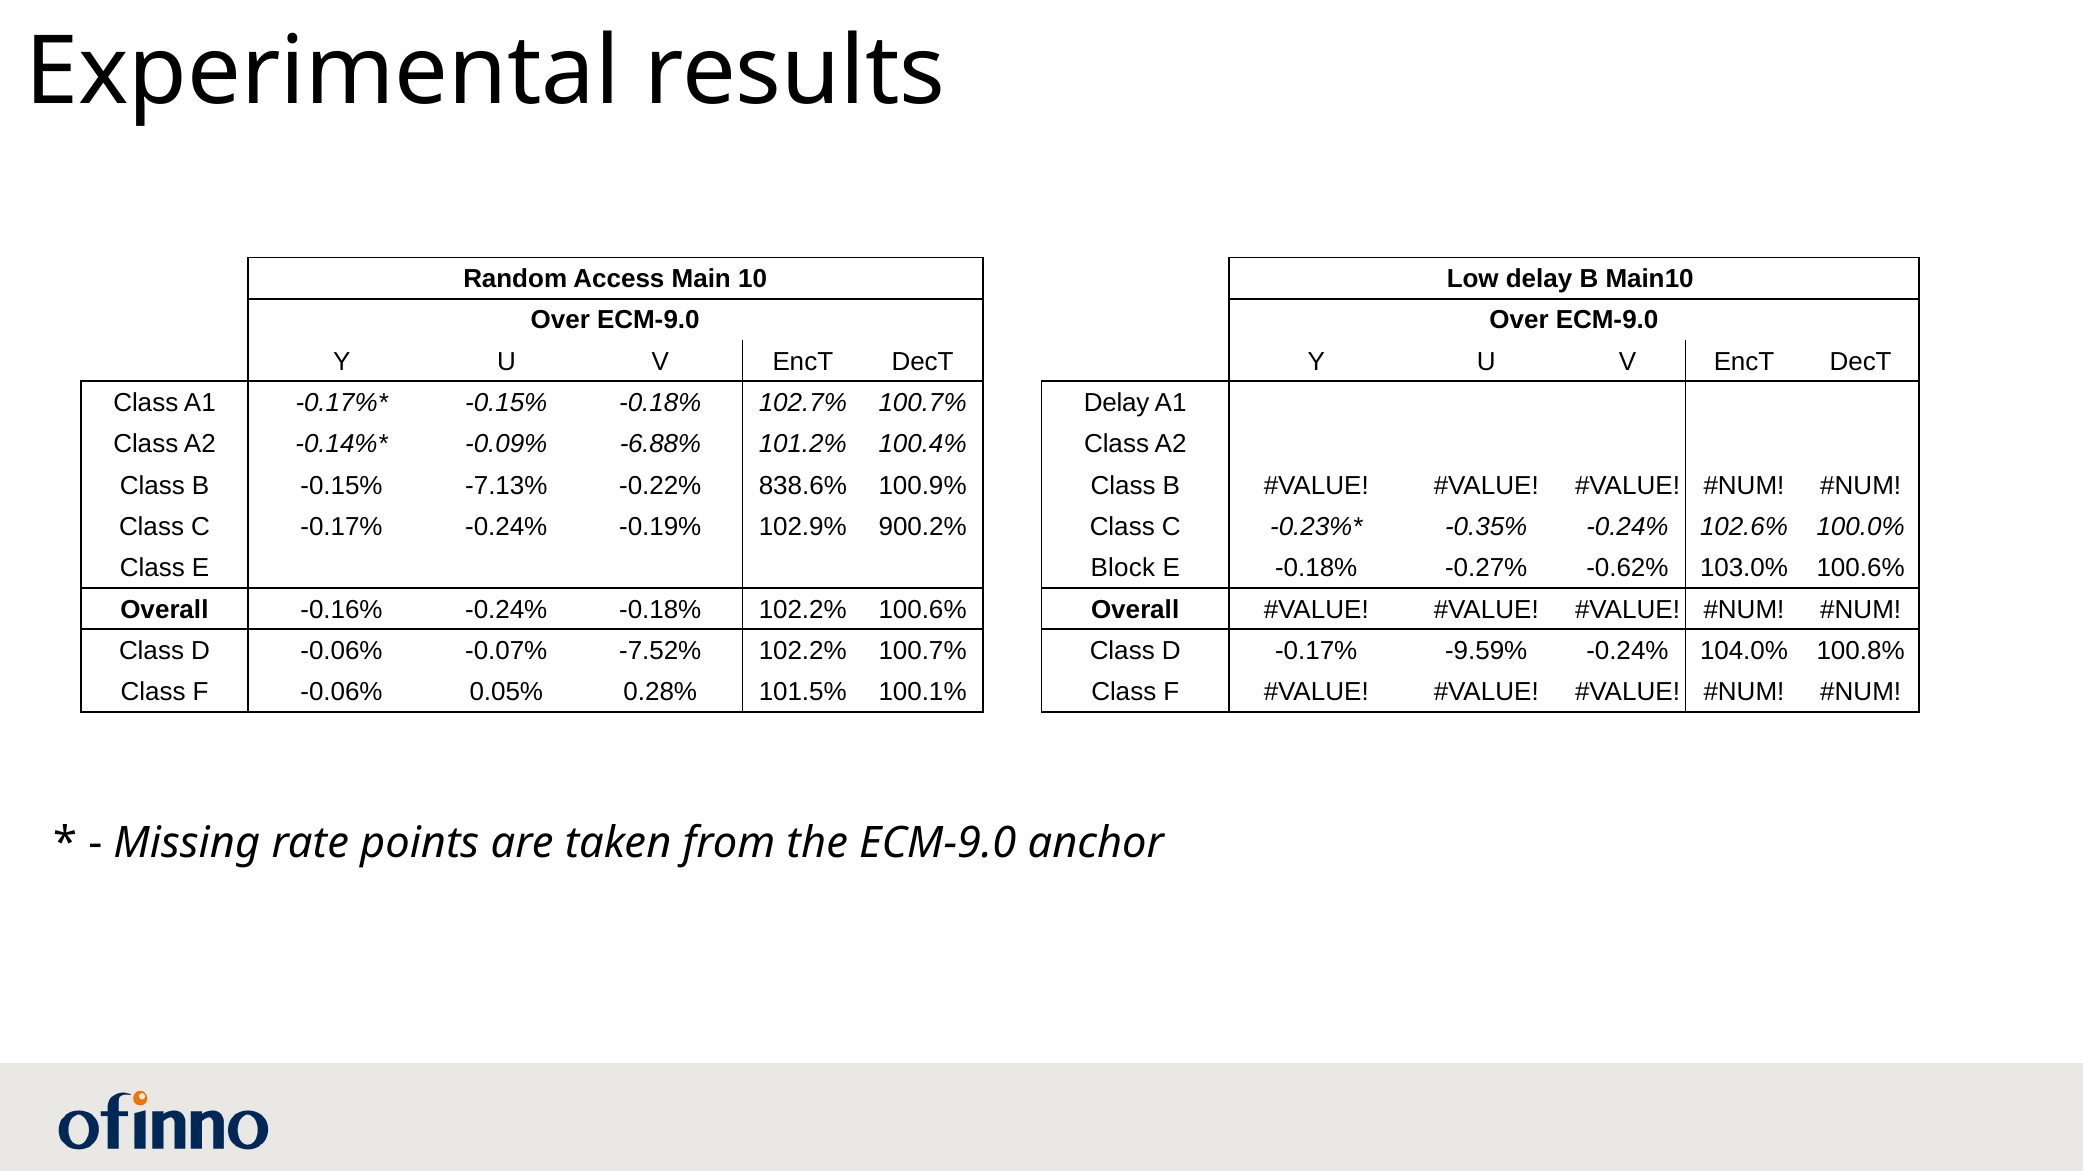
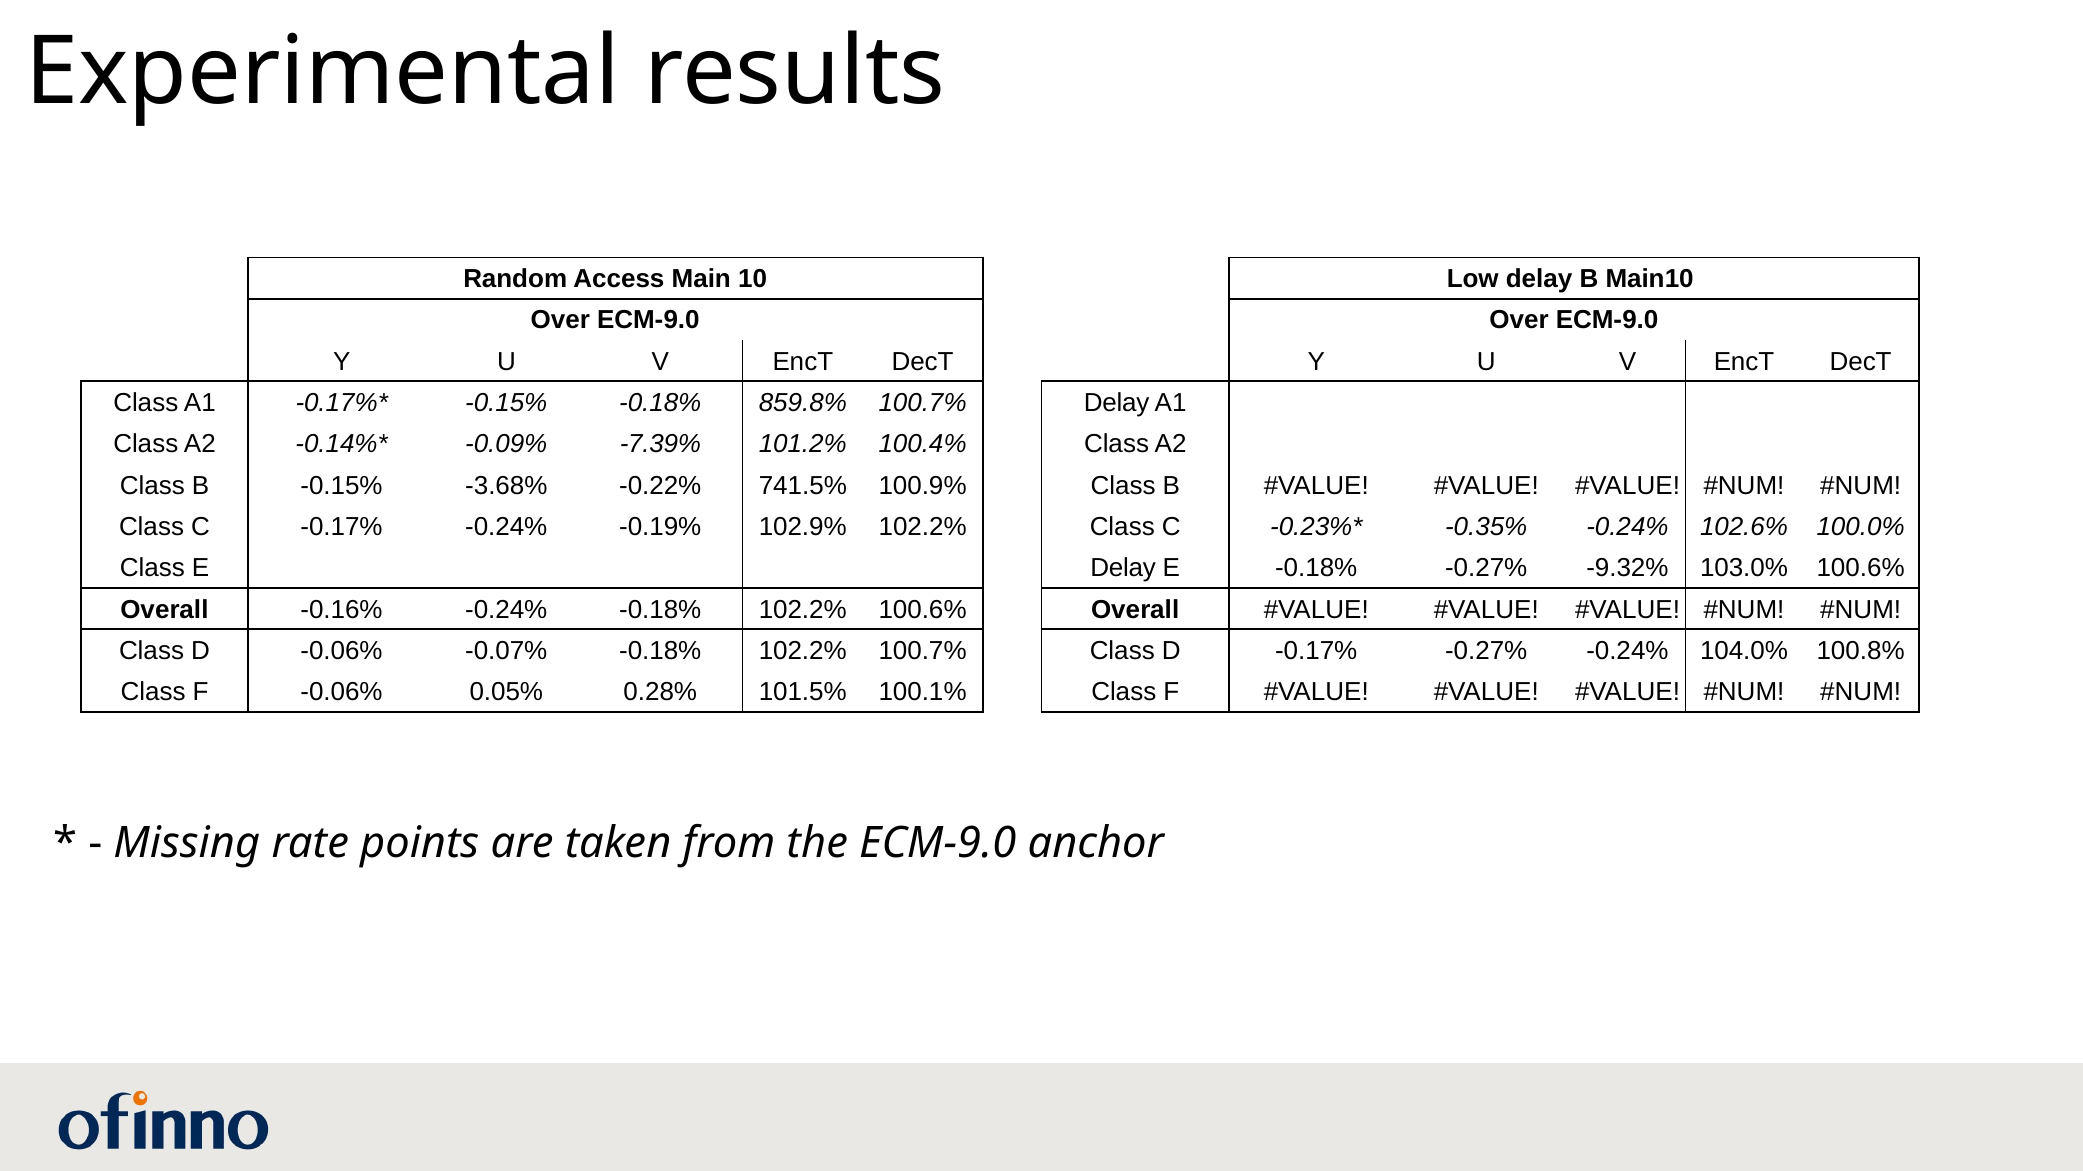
102.7%: 102.7% -> 859.8%
-6.88%: -6.88% -> -7.39%
-7.13%: -7.13% -> -3.68%
838.6%: 838.6% -> 741.5%
102.9% 900.2%: 900.2% -> 102.2%
Block at (1123, 568): Block -> Delay
-0.62%: -0.62% -> -9.32%
-0.07% -7.52%: -7.52% -> -0.18%
-0.17% -9.59%: -9.59% -> -0.27%
